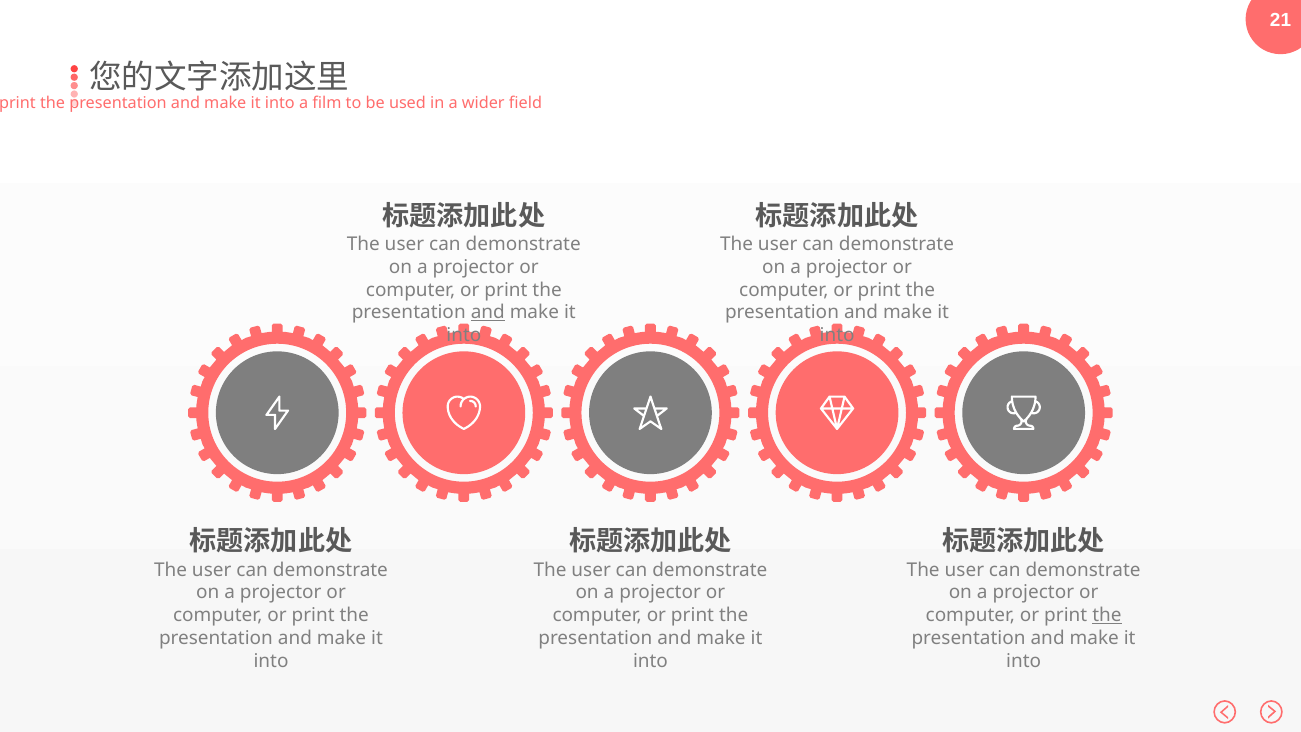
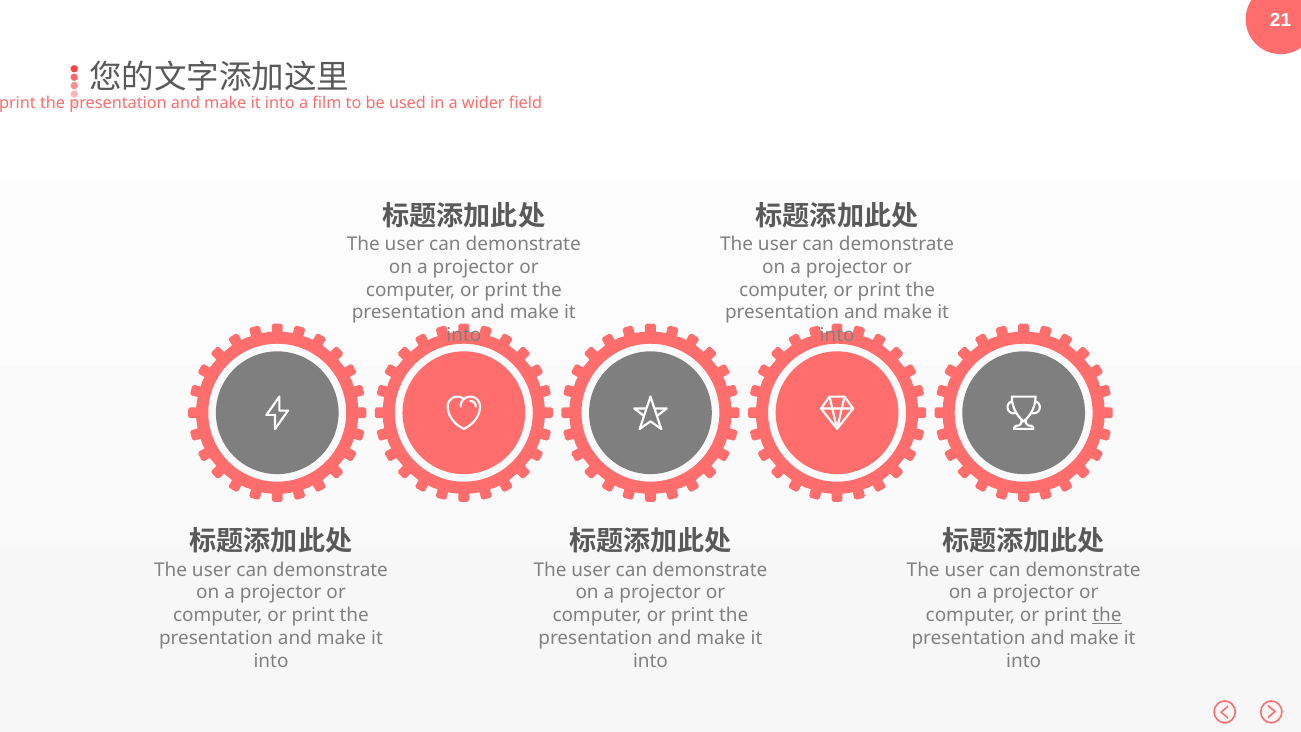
and at (488, 313) underline: present -> none
